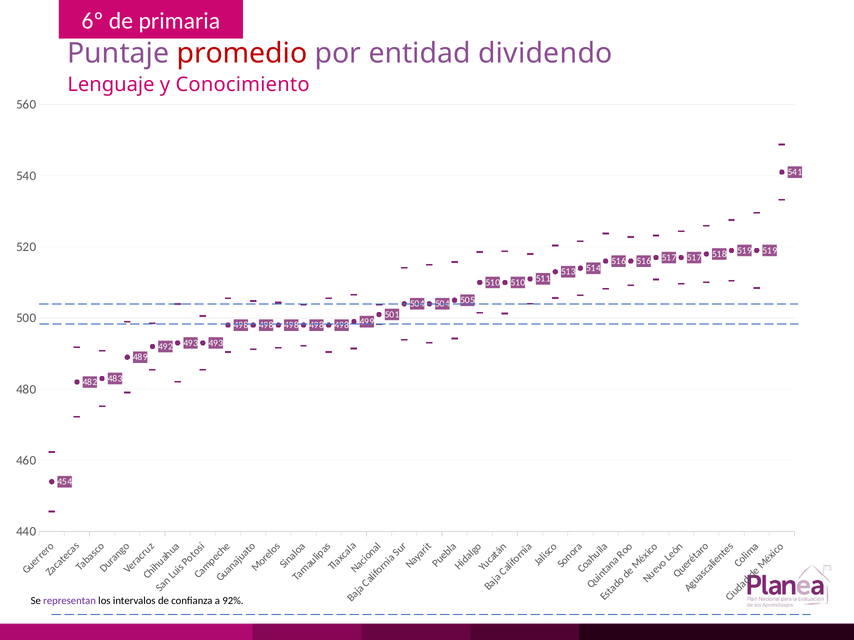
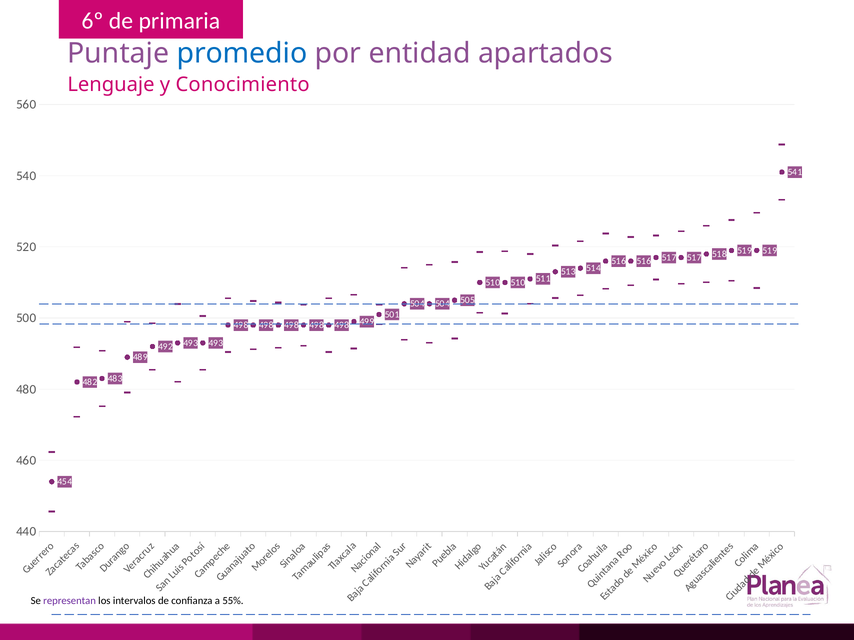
promedio colour: red -> blue
dividendo: dividendo -> apartados
92%: 92% -> 55%
